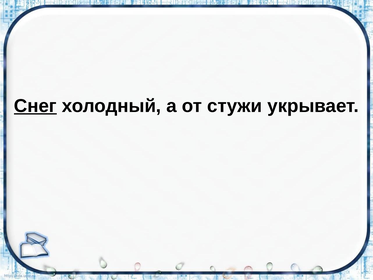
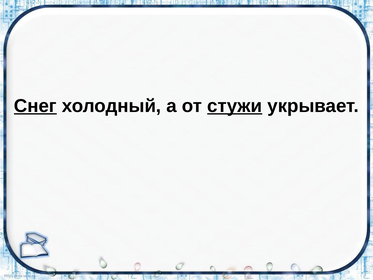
стужи underline: none -> present
